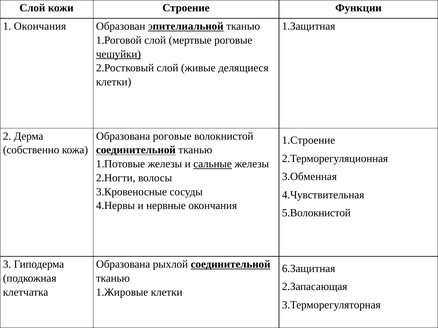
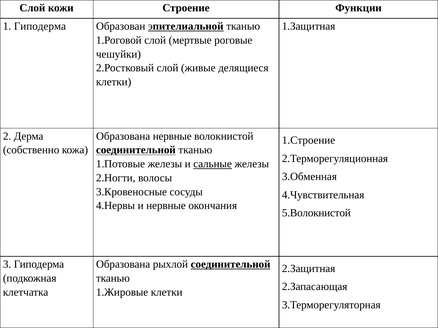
1 Окончания: Окончания -> Гиподерма
чешуйки underline: present -> none
Образована роговые: роговые -> нервные
6.Защитная: 6.Защитная -> 2.Защитная
